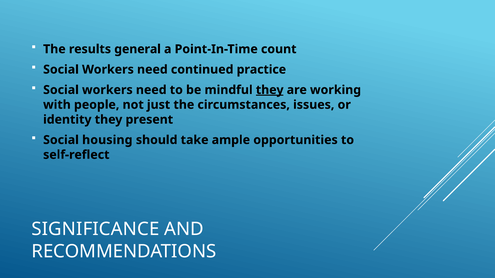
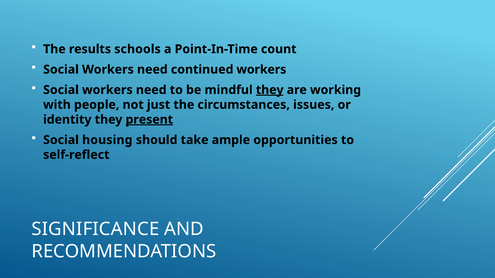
general: general -> schools
continued practice: practice -> workers
present underline: none -> present
